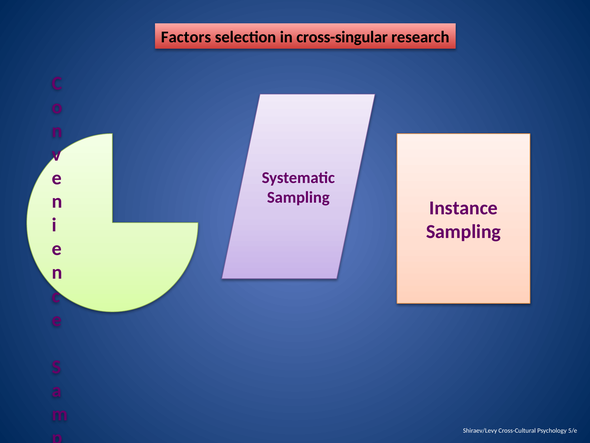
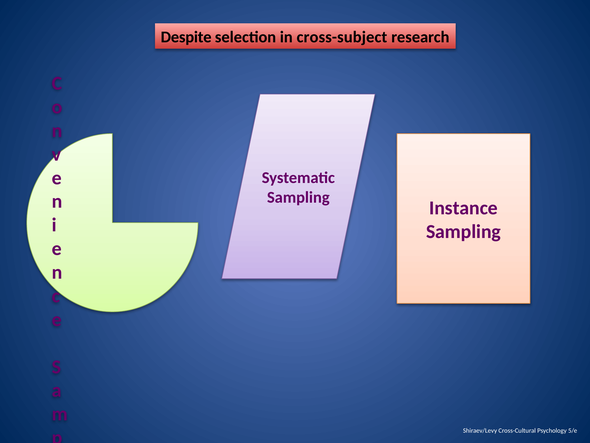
Factors: Factors -> Despite
cross-singular: cross-singular -> cross-subject
